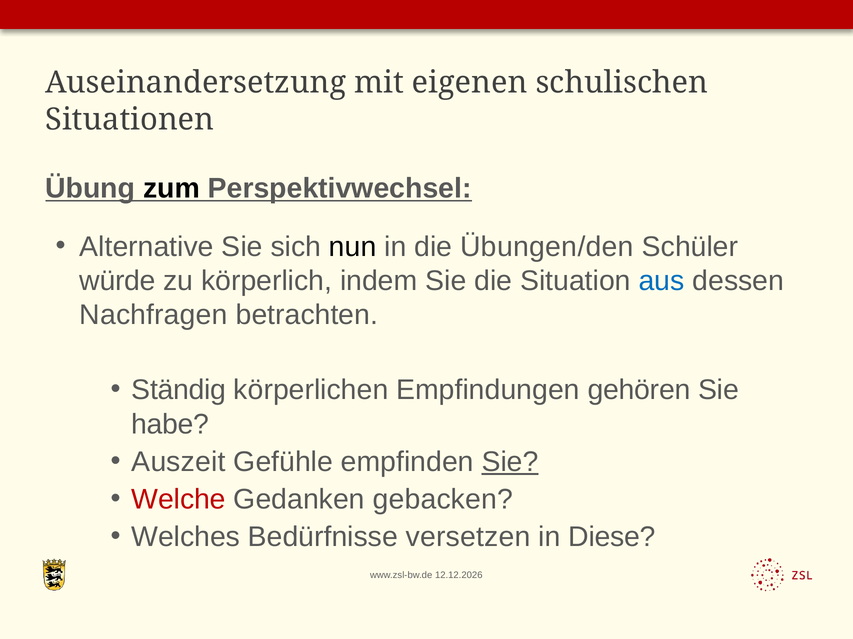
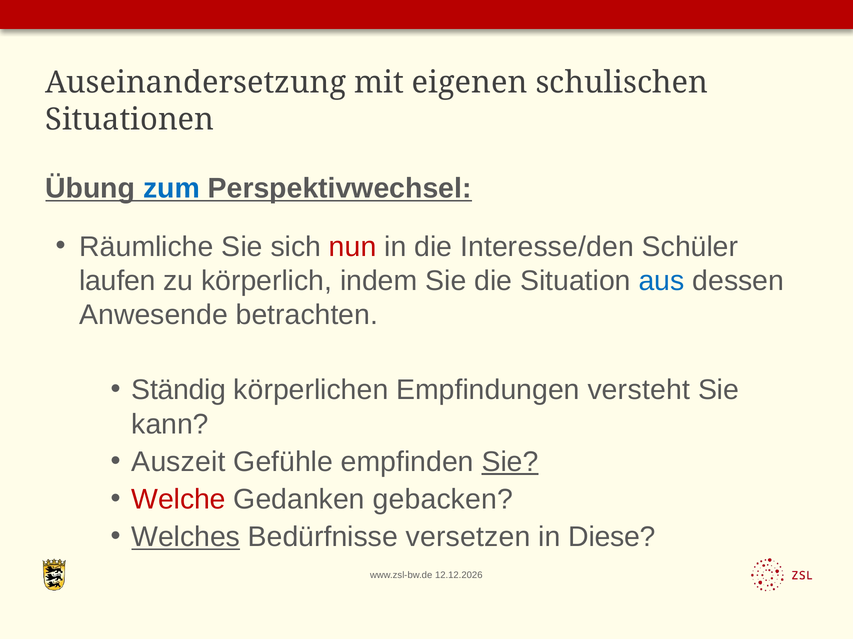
zum colour: black -> blue
Alternative: Alternative -> Räumliche
nun colour: black -> red
Übungen/den: Übungen/den -> Interesse/den
würde: würde -> laufen
Nachfragen: Nachfragen -> Anwesende
gehören: gehören -> versteht
habe: habe -> kann
Welches underline: none -> present
